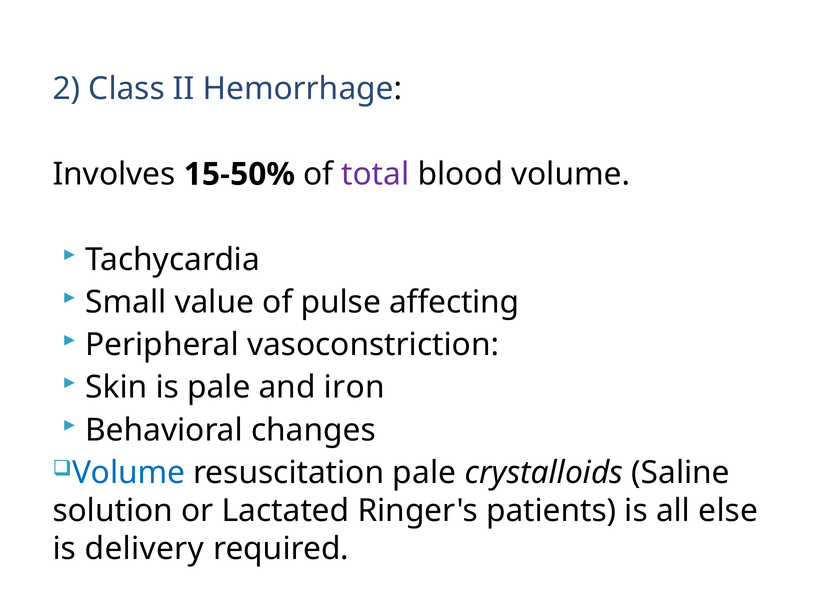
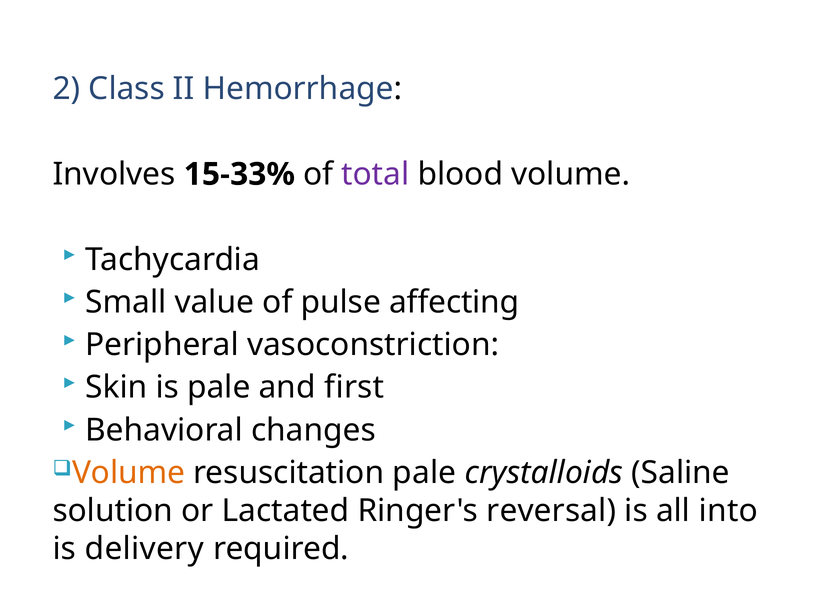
15-50%: 15-50% -> 15-33%
iron: iron -> first
Volume at (129, 473) colour: blue -> orange
patients: patients -> reversal
else: else -> into
